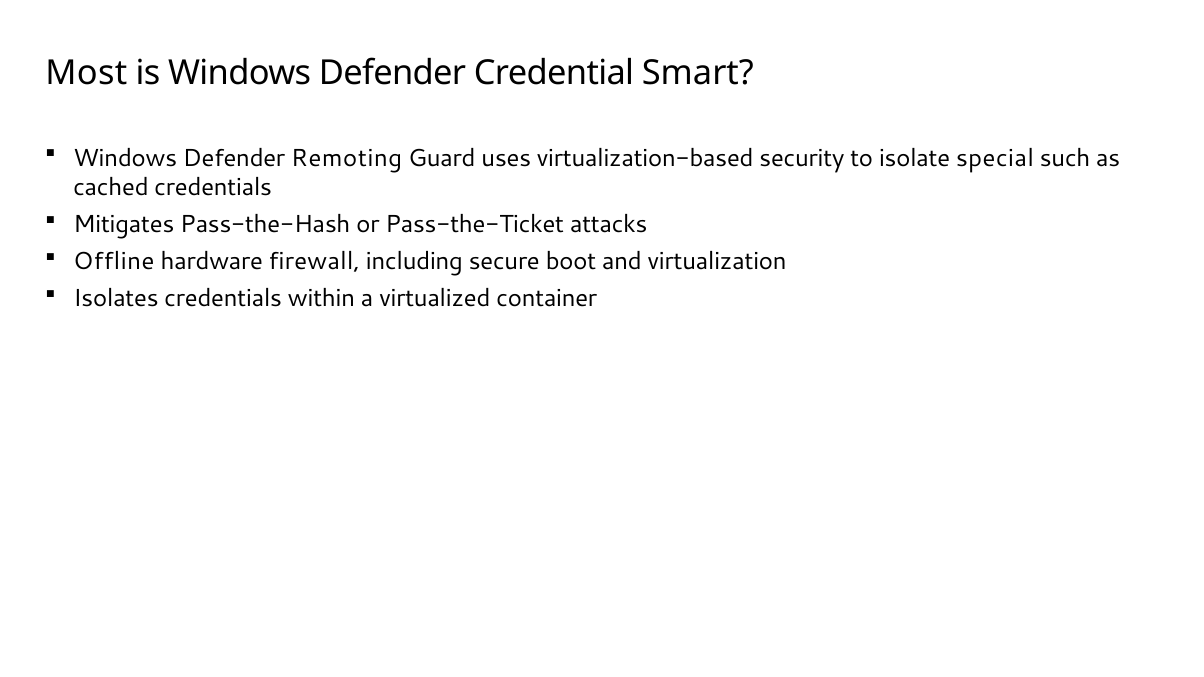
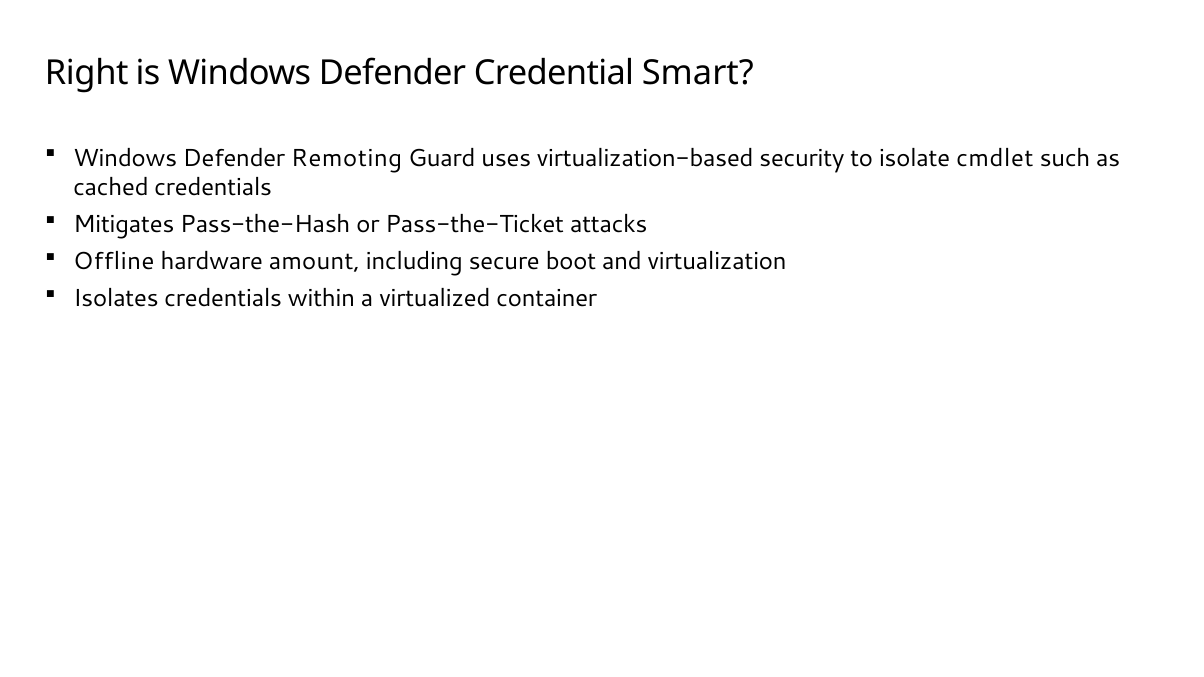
Most: Most -> Right
special: special -> cmdlet
firewall: firewall -> amount
